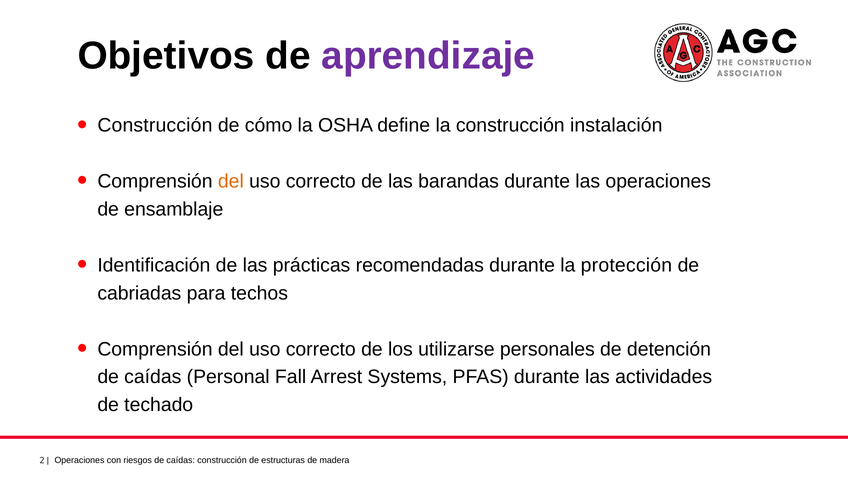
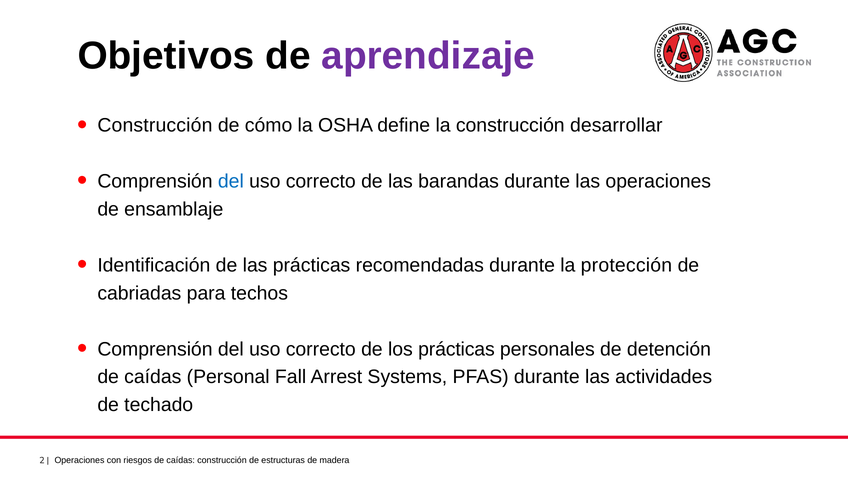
instalación: instalación -> desarrollar
del at (231, 181) colour: orange -> blue
los utilizarse: utilizarse -> prácticas
